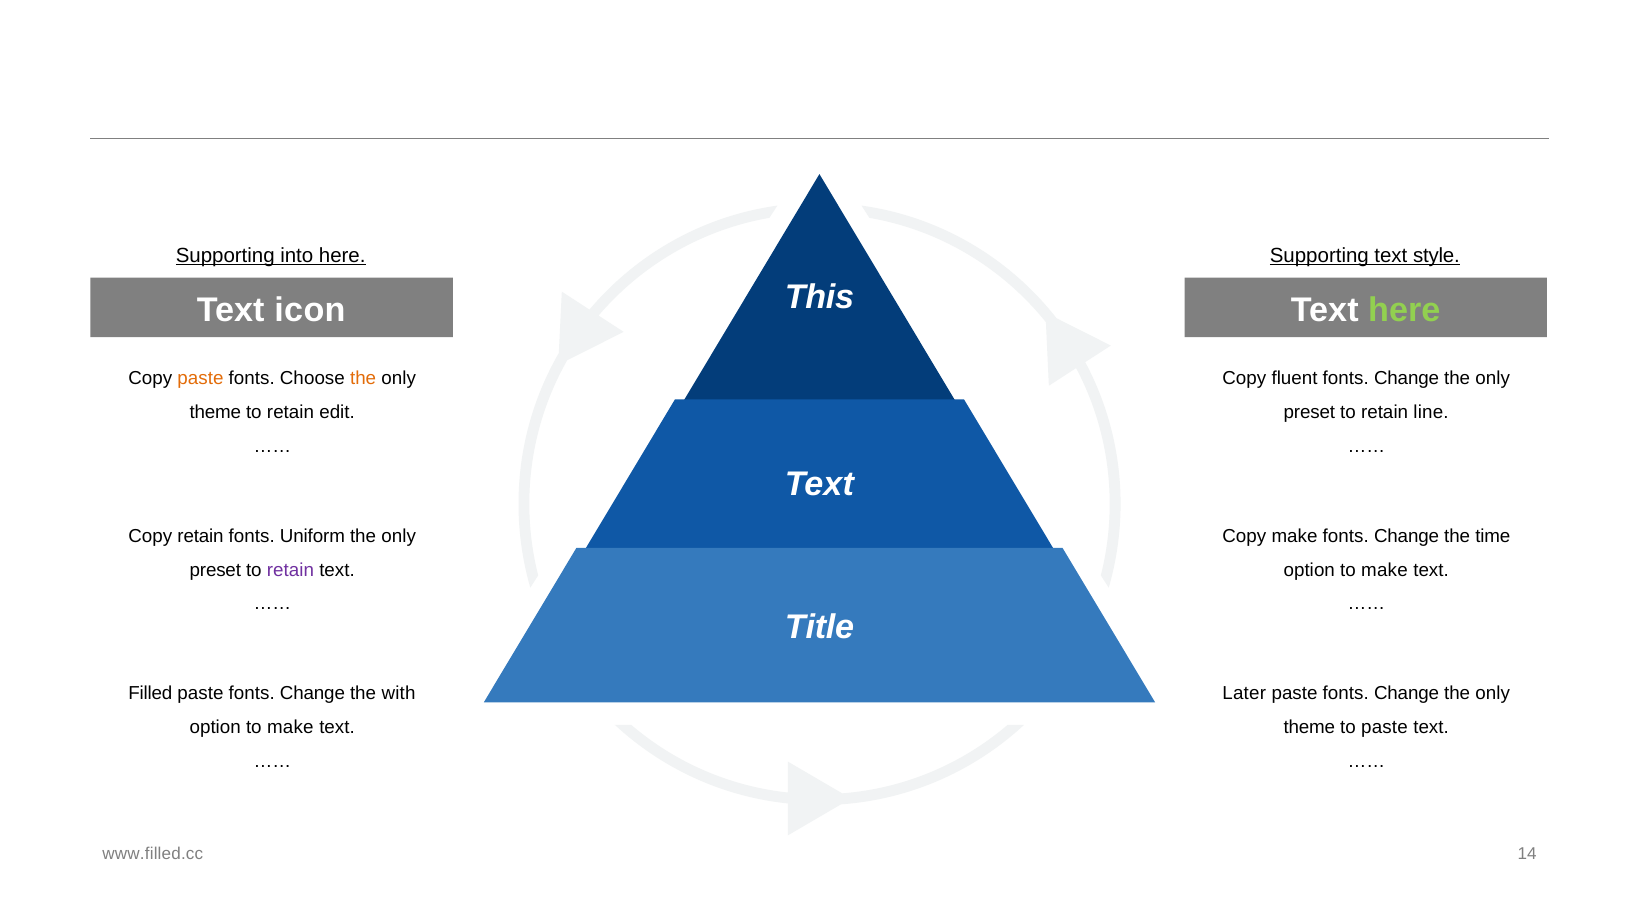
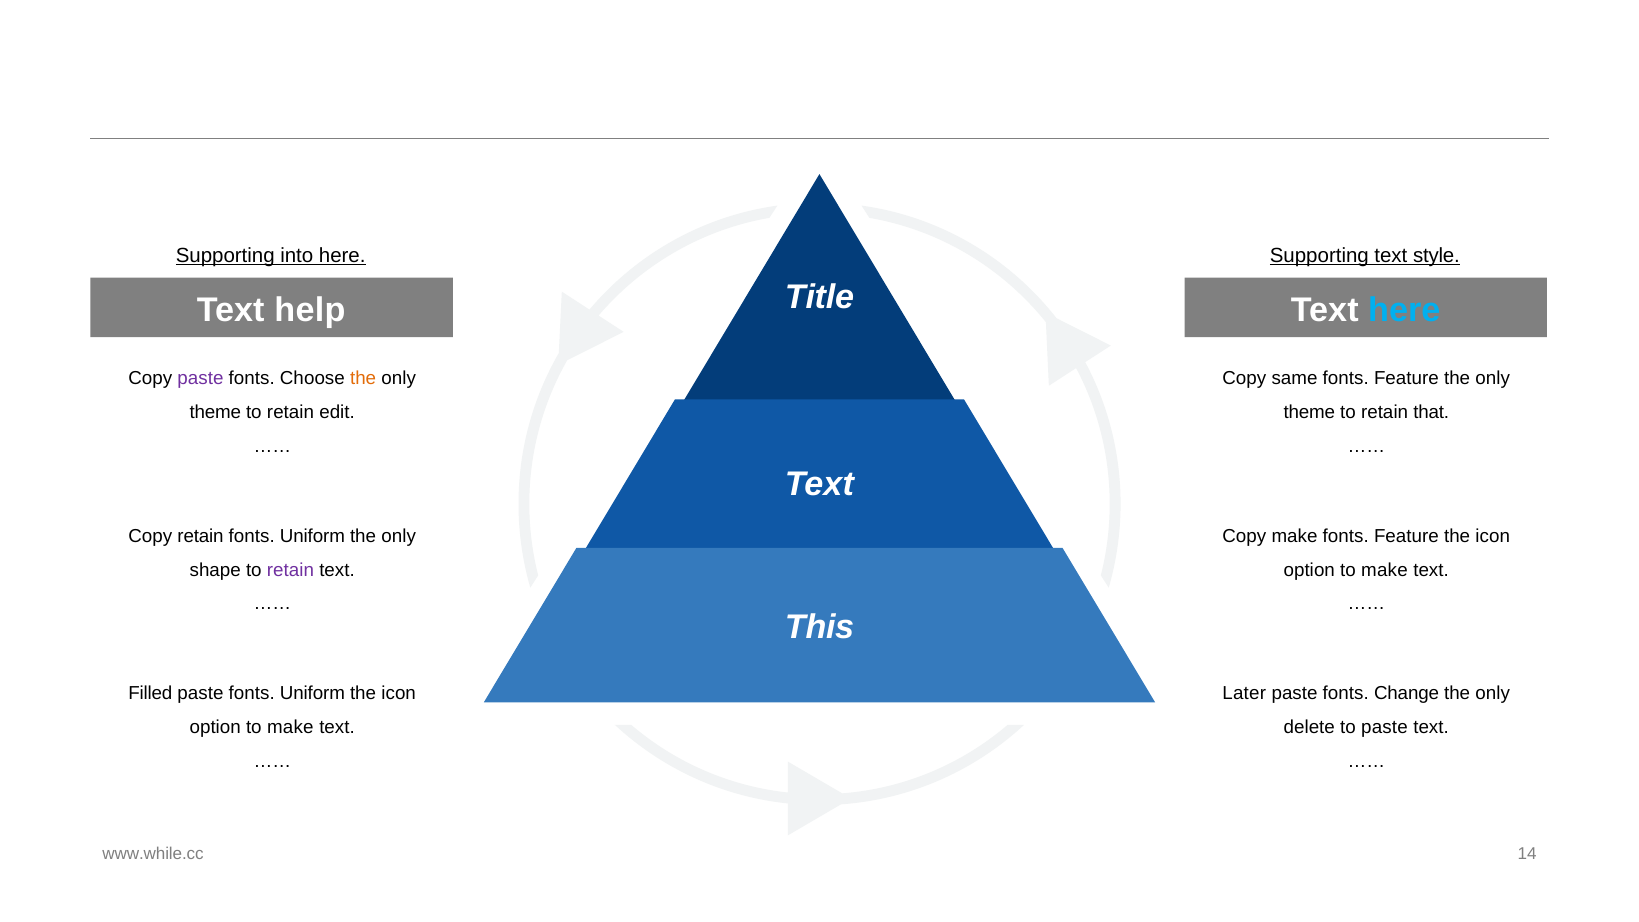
This: This -> Title
icon: icon -> help
here at (1404, 310) colour: light green -> light blue
paste at (201, 378) colour: orange -> purple
fluent: fluent -> same
Change at (1407, 378): Change -> Feature
preset at (1309, 412): preset -> theme
line: line -> that
Change at (1407, 536): Change -> Feature
time at (1493, 536): time -> icon
preset at (215, 570): preset -> shape
Title: Title -> This
Change at (312, 694): Change -> Uniform
with at (399, 694): with -> icon
theme at (1309, 727): theme -> delete
www.filled.cc: www.filled.cc -> www.while.cc
